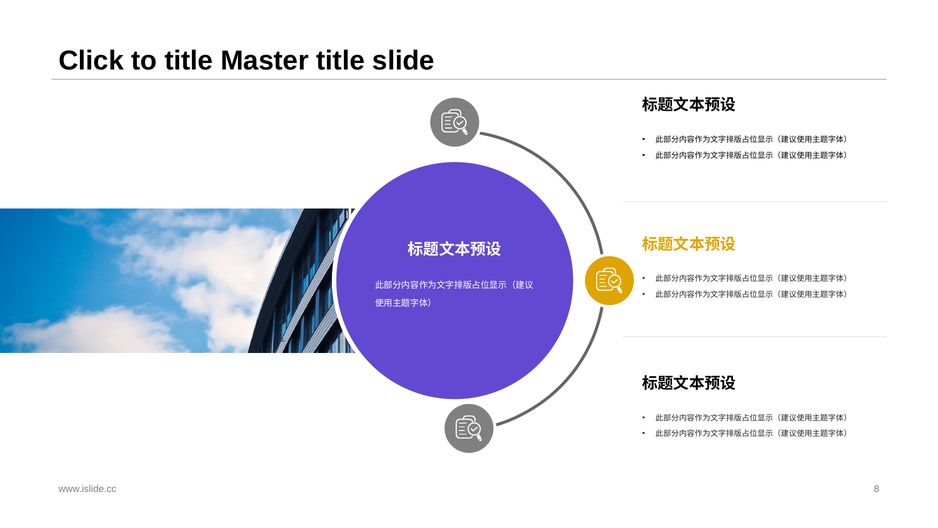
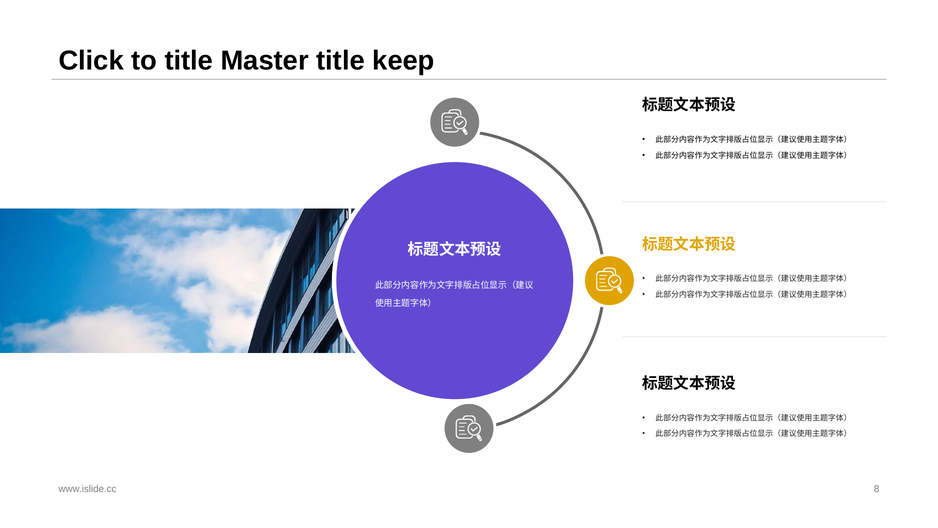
slide: slide -> keep
